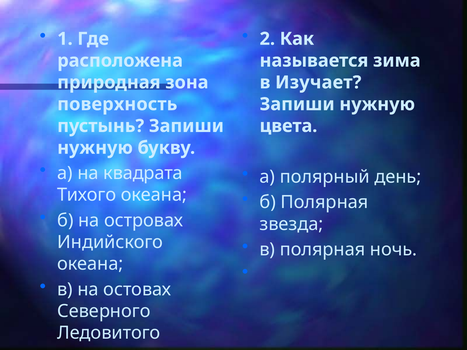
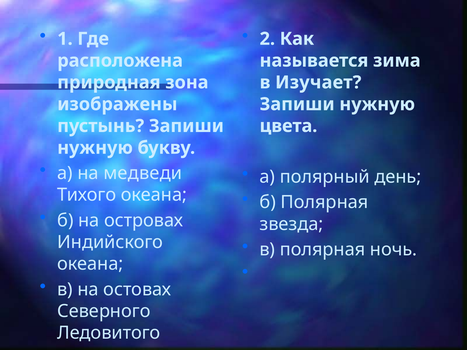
поверхность: поверхность -> изображены
квадрата: квадрата -> медведи
